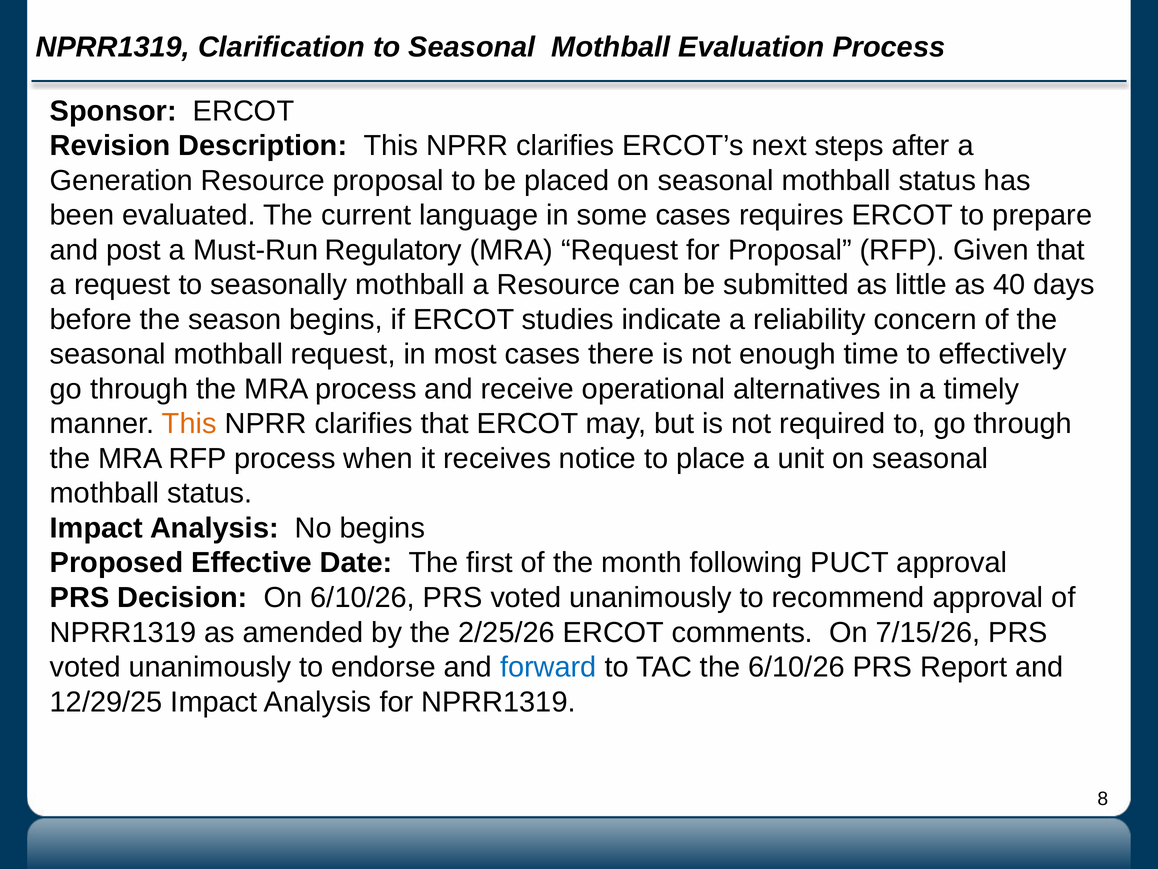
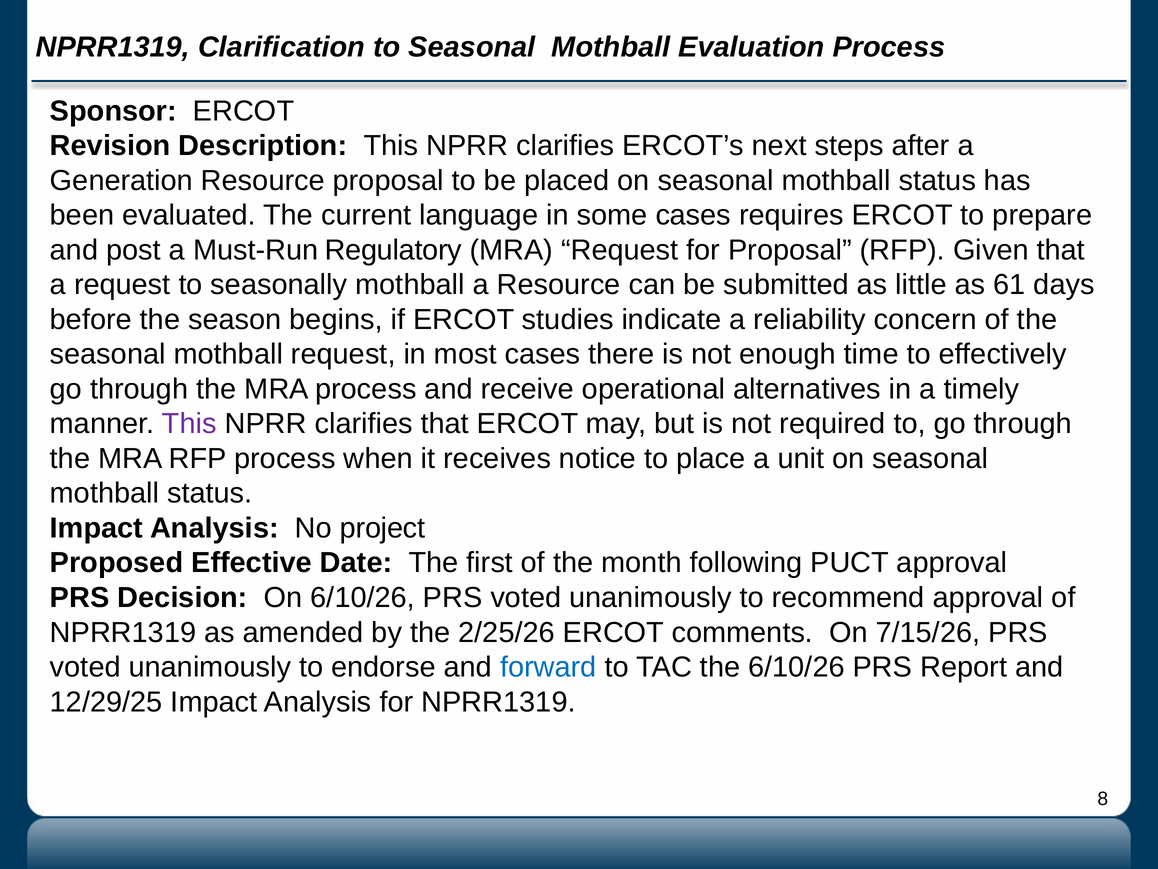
40: 40 -> 61
This at (189, 424) colour: orange -> purple
No begins: begins -> project
